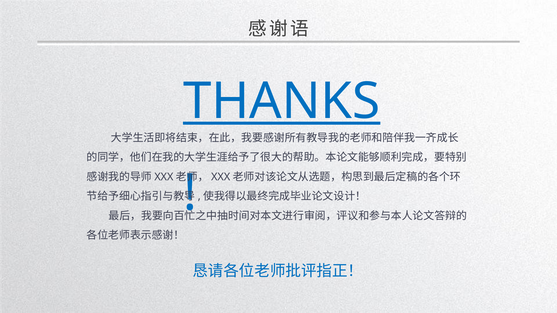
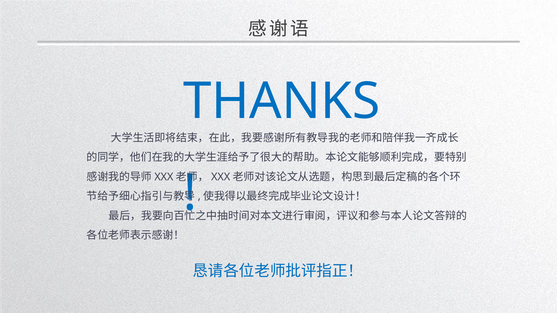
THANKS underline: present -> none
